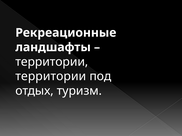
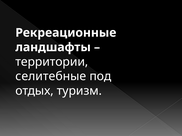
территории at (51, 77): территории -> селитебные
